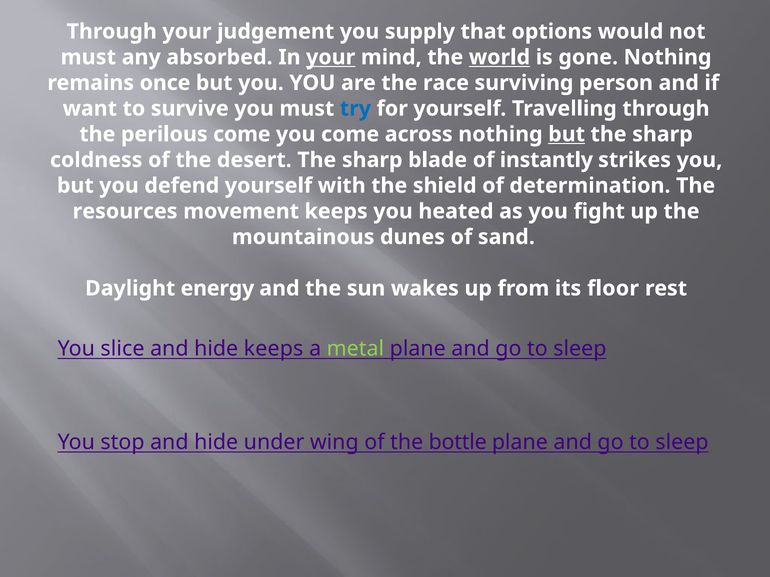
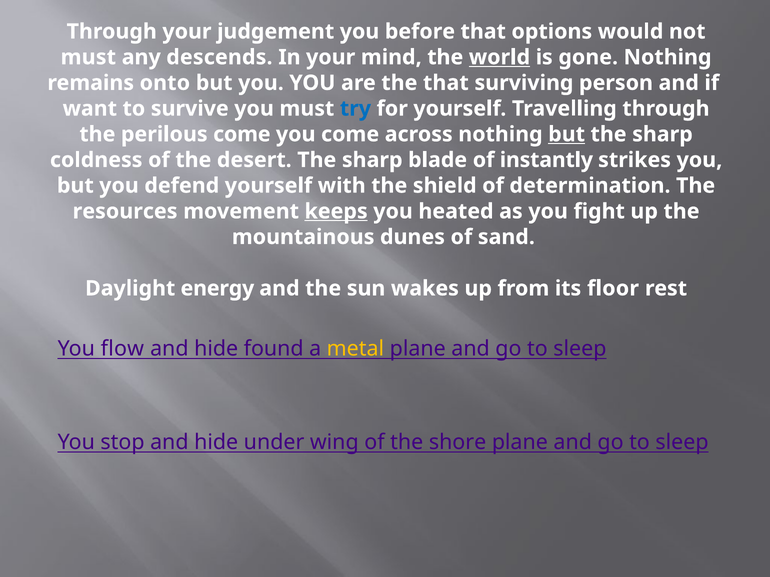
supply: supply -> before
absorbed: absorbed -> descends
your at (331, 57) underline: present -> none
once: once -> onto
the race: race -> that
keeps at (336, 212) underline: none -> present
slice: slice -> flow
hide keeps: keeps -> found
metal colour: light green -> yellow
bottle: bottle -> shore
